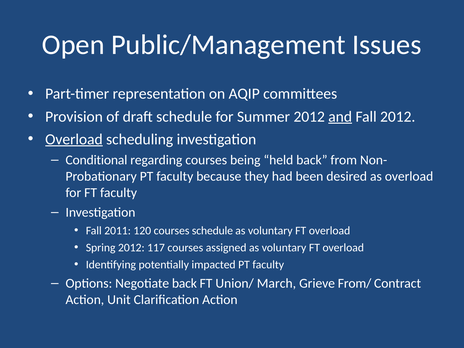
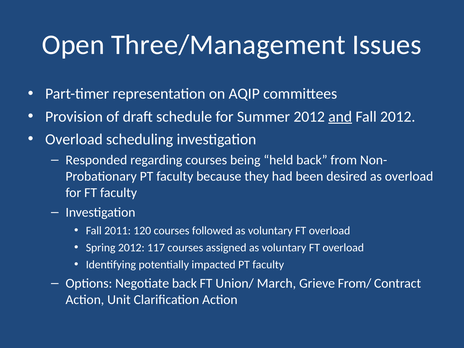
Public/Management: Public/Management -> Three/Management
Overload at (74, 139) underline: present -> none
Conditional: Conditional -> Responded
courses schedule: schedule -> followed
